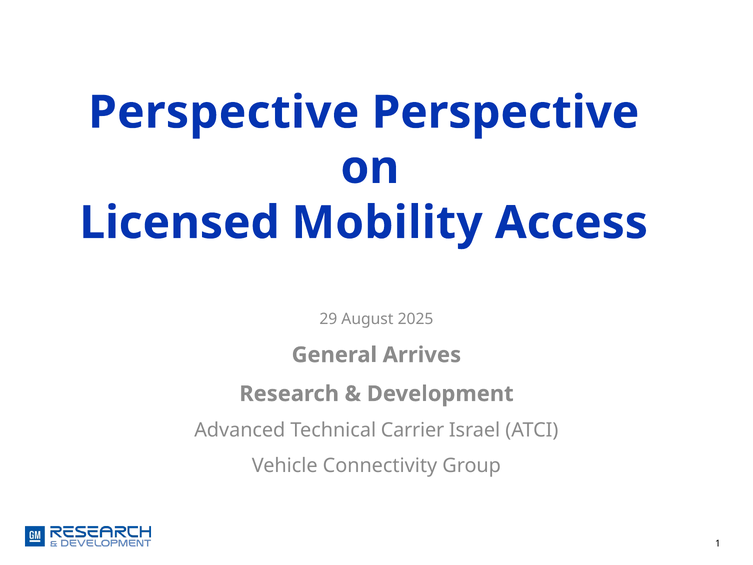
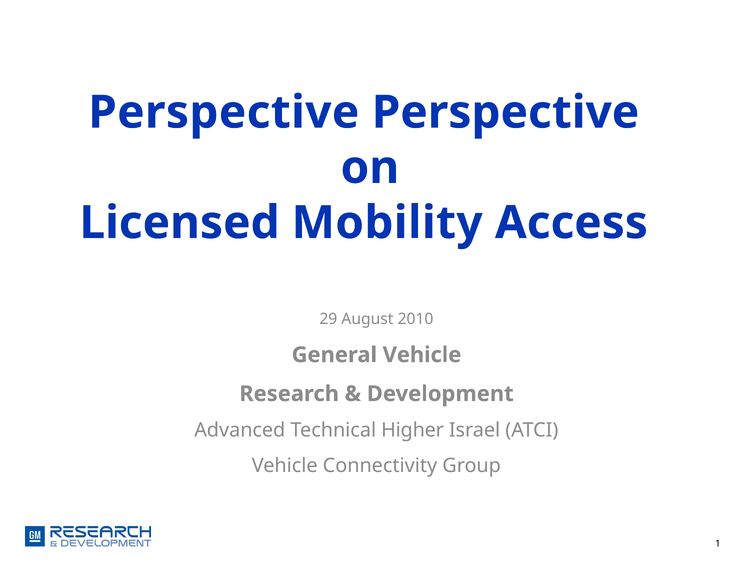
2025: 2025 -> 2010
General Arrives: Arrives -> Vehicle
Carrier: Carrier -> Higher
